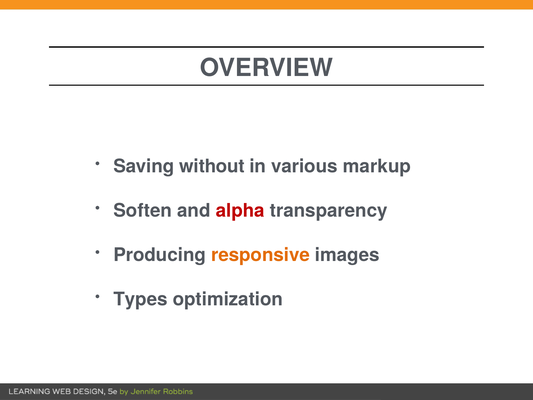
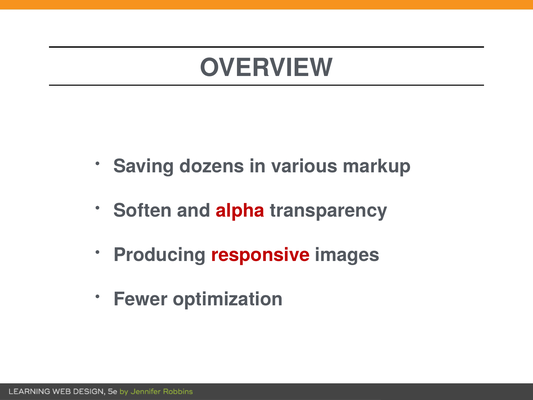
without: without -> dozens
responsive colour: orange -> red
Types: Types -> Fewer
